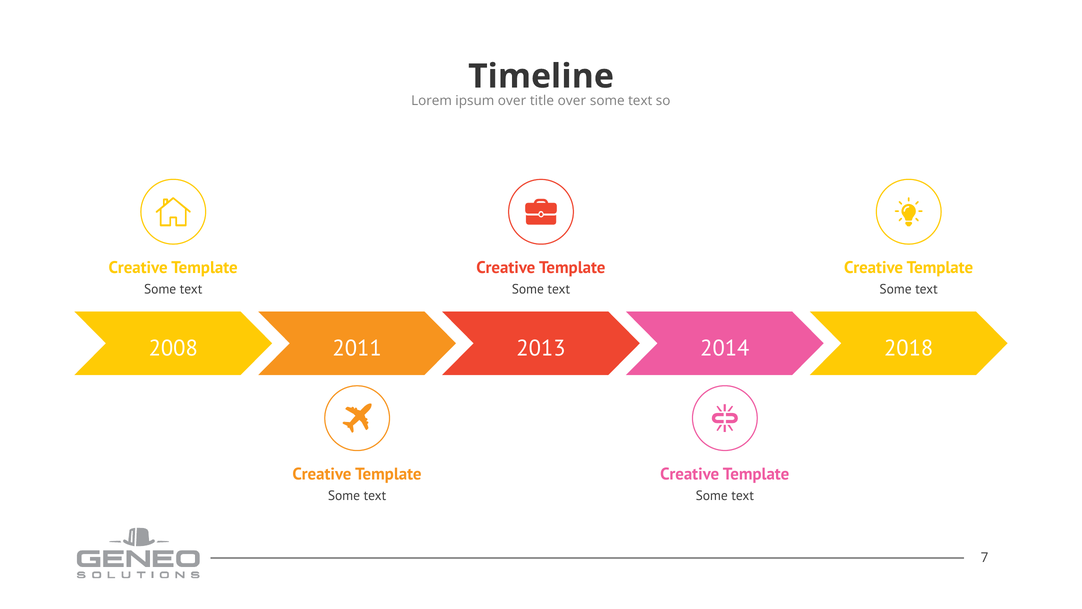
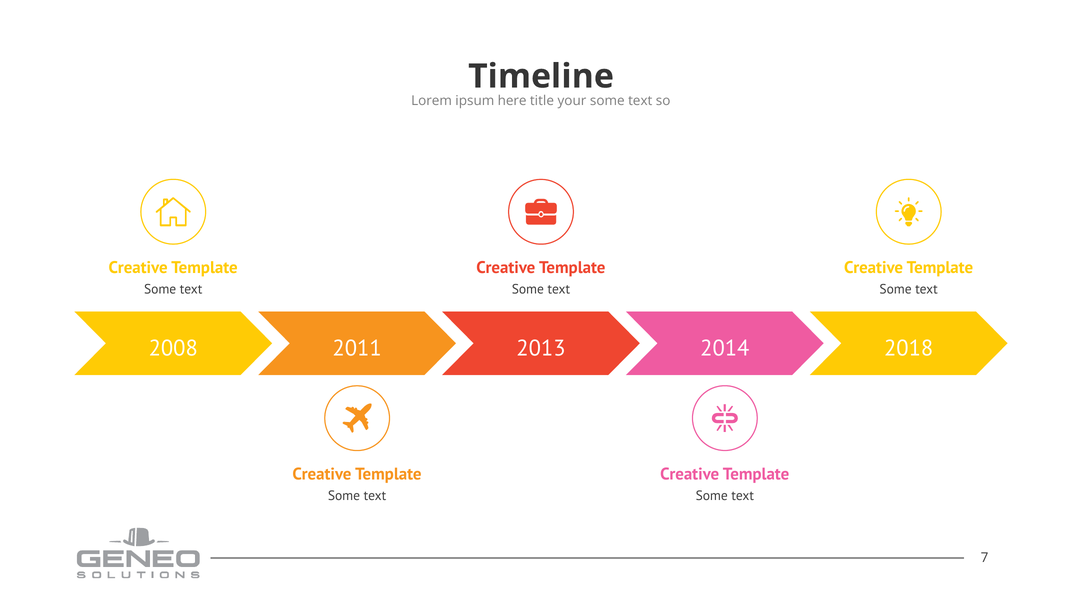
ipsum over: over -> here
title over: over -> your
